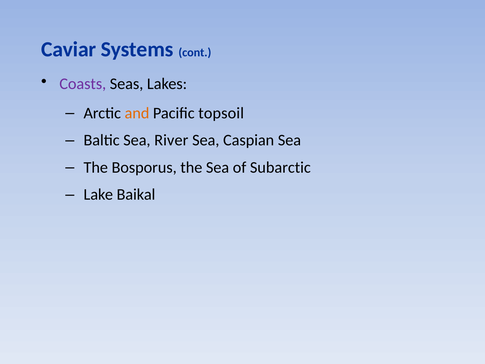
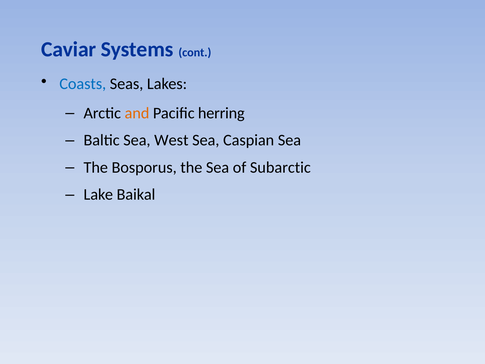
Coasts colour: purple -> blue
topsoil: topsoil -> herring
River: River -> West
